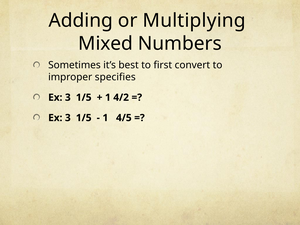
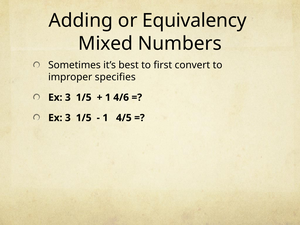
Multiplying: Multiplying -> Equivalency
4/2: 4/2 -> 4/6
